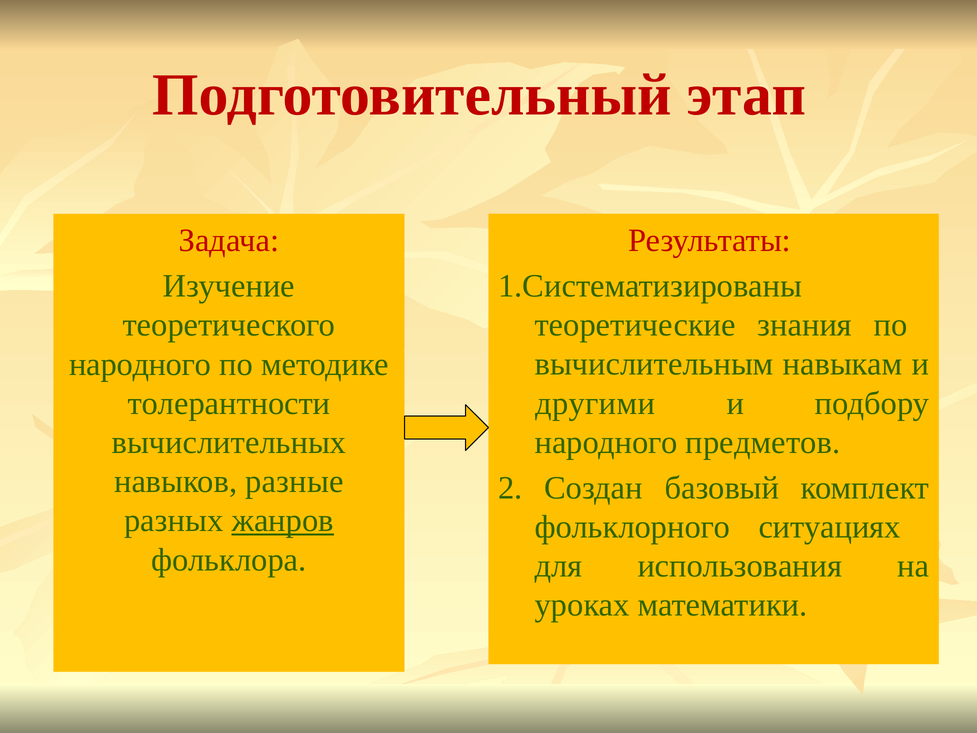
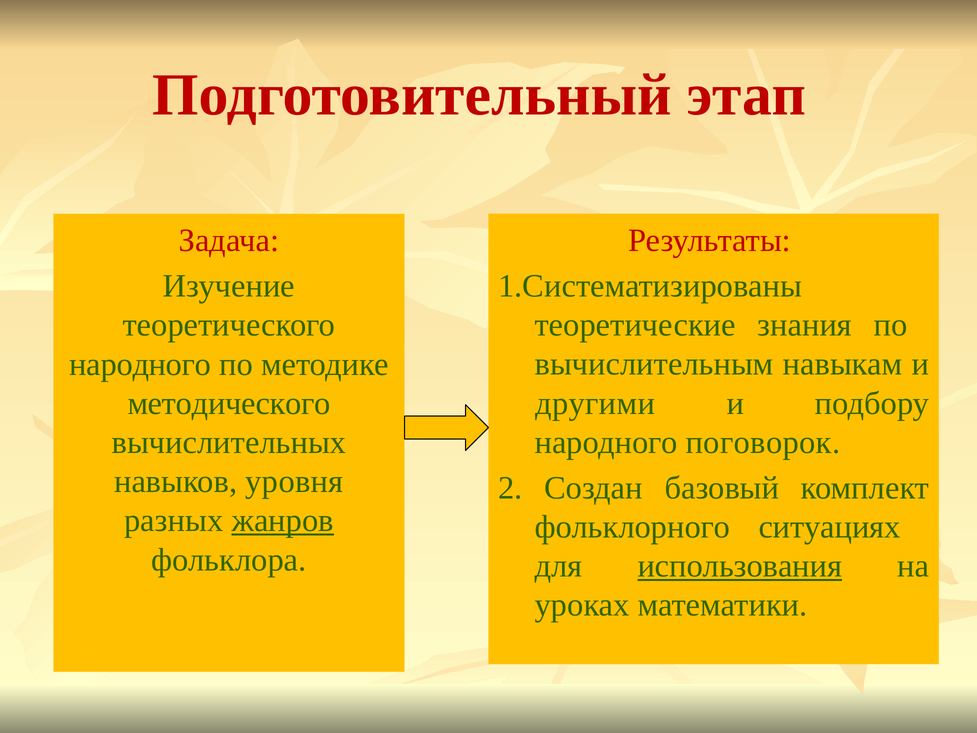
толерантности: толерантности -> методического
предметов: предметов -> поговорок
разные: разные -> уровня
использования underline: none -> present
